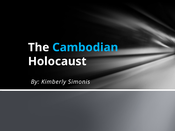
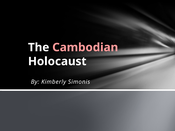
Cambodian colour: light blue -> pink
